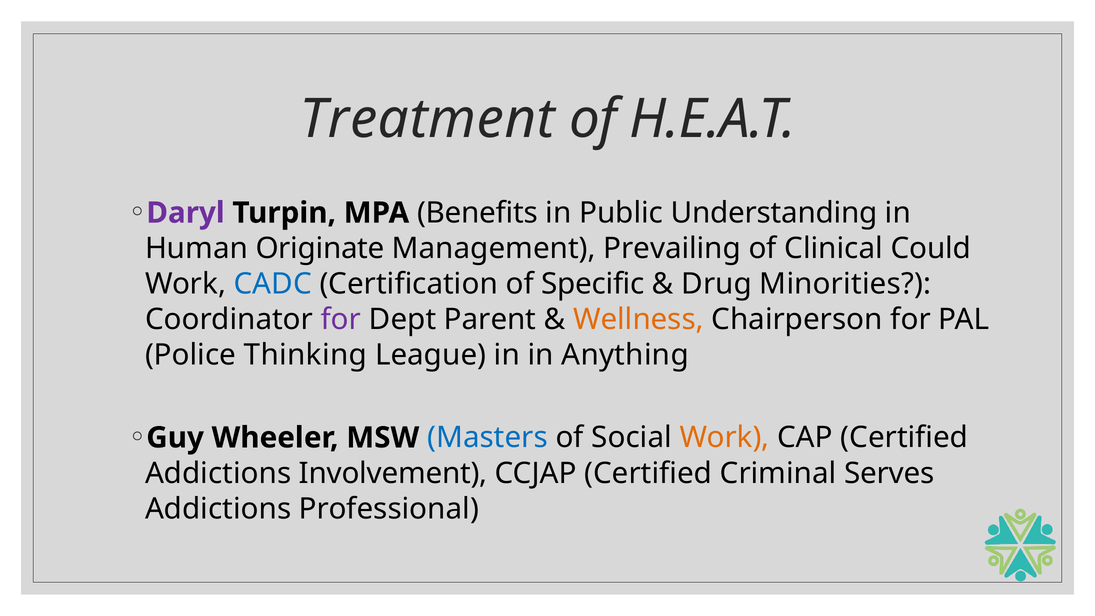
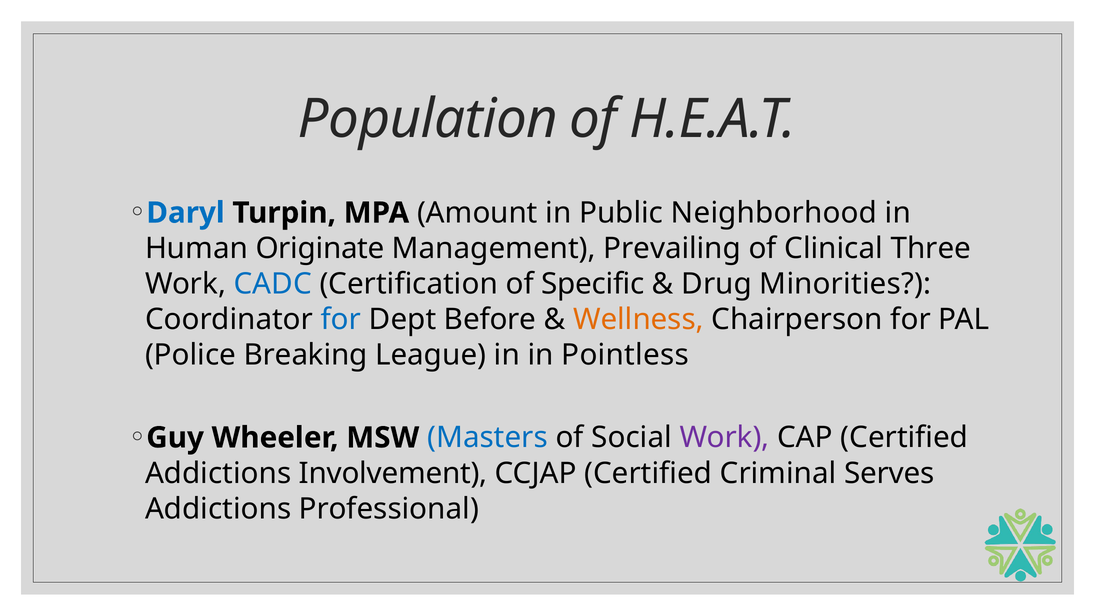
Treatment: Treatment -> Population
Daryl colour: purple -> blue
Benefits: Benefits -> Amount
Understanding: Understanding -> Neighborhood
Could: Could -> Three
for at (341, 320) colour: purple -> blue
Parent: Parent -> Before
Thinking: Thinking -> Breaking
Anything: Anything -> Pointless
Work at (724, 438) colour: orange -> purple
